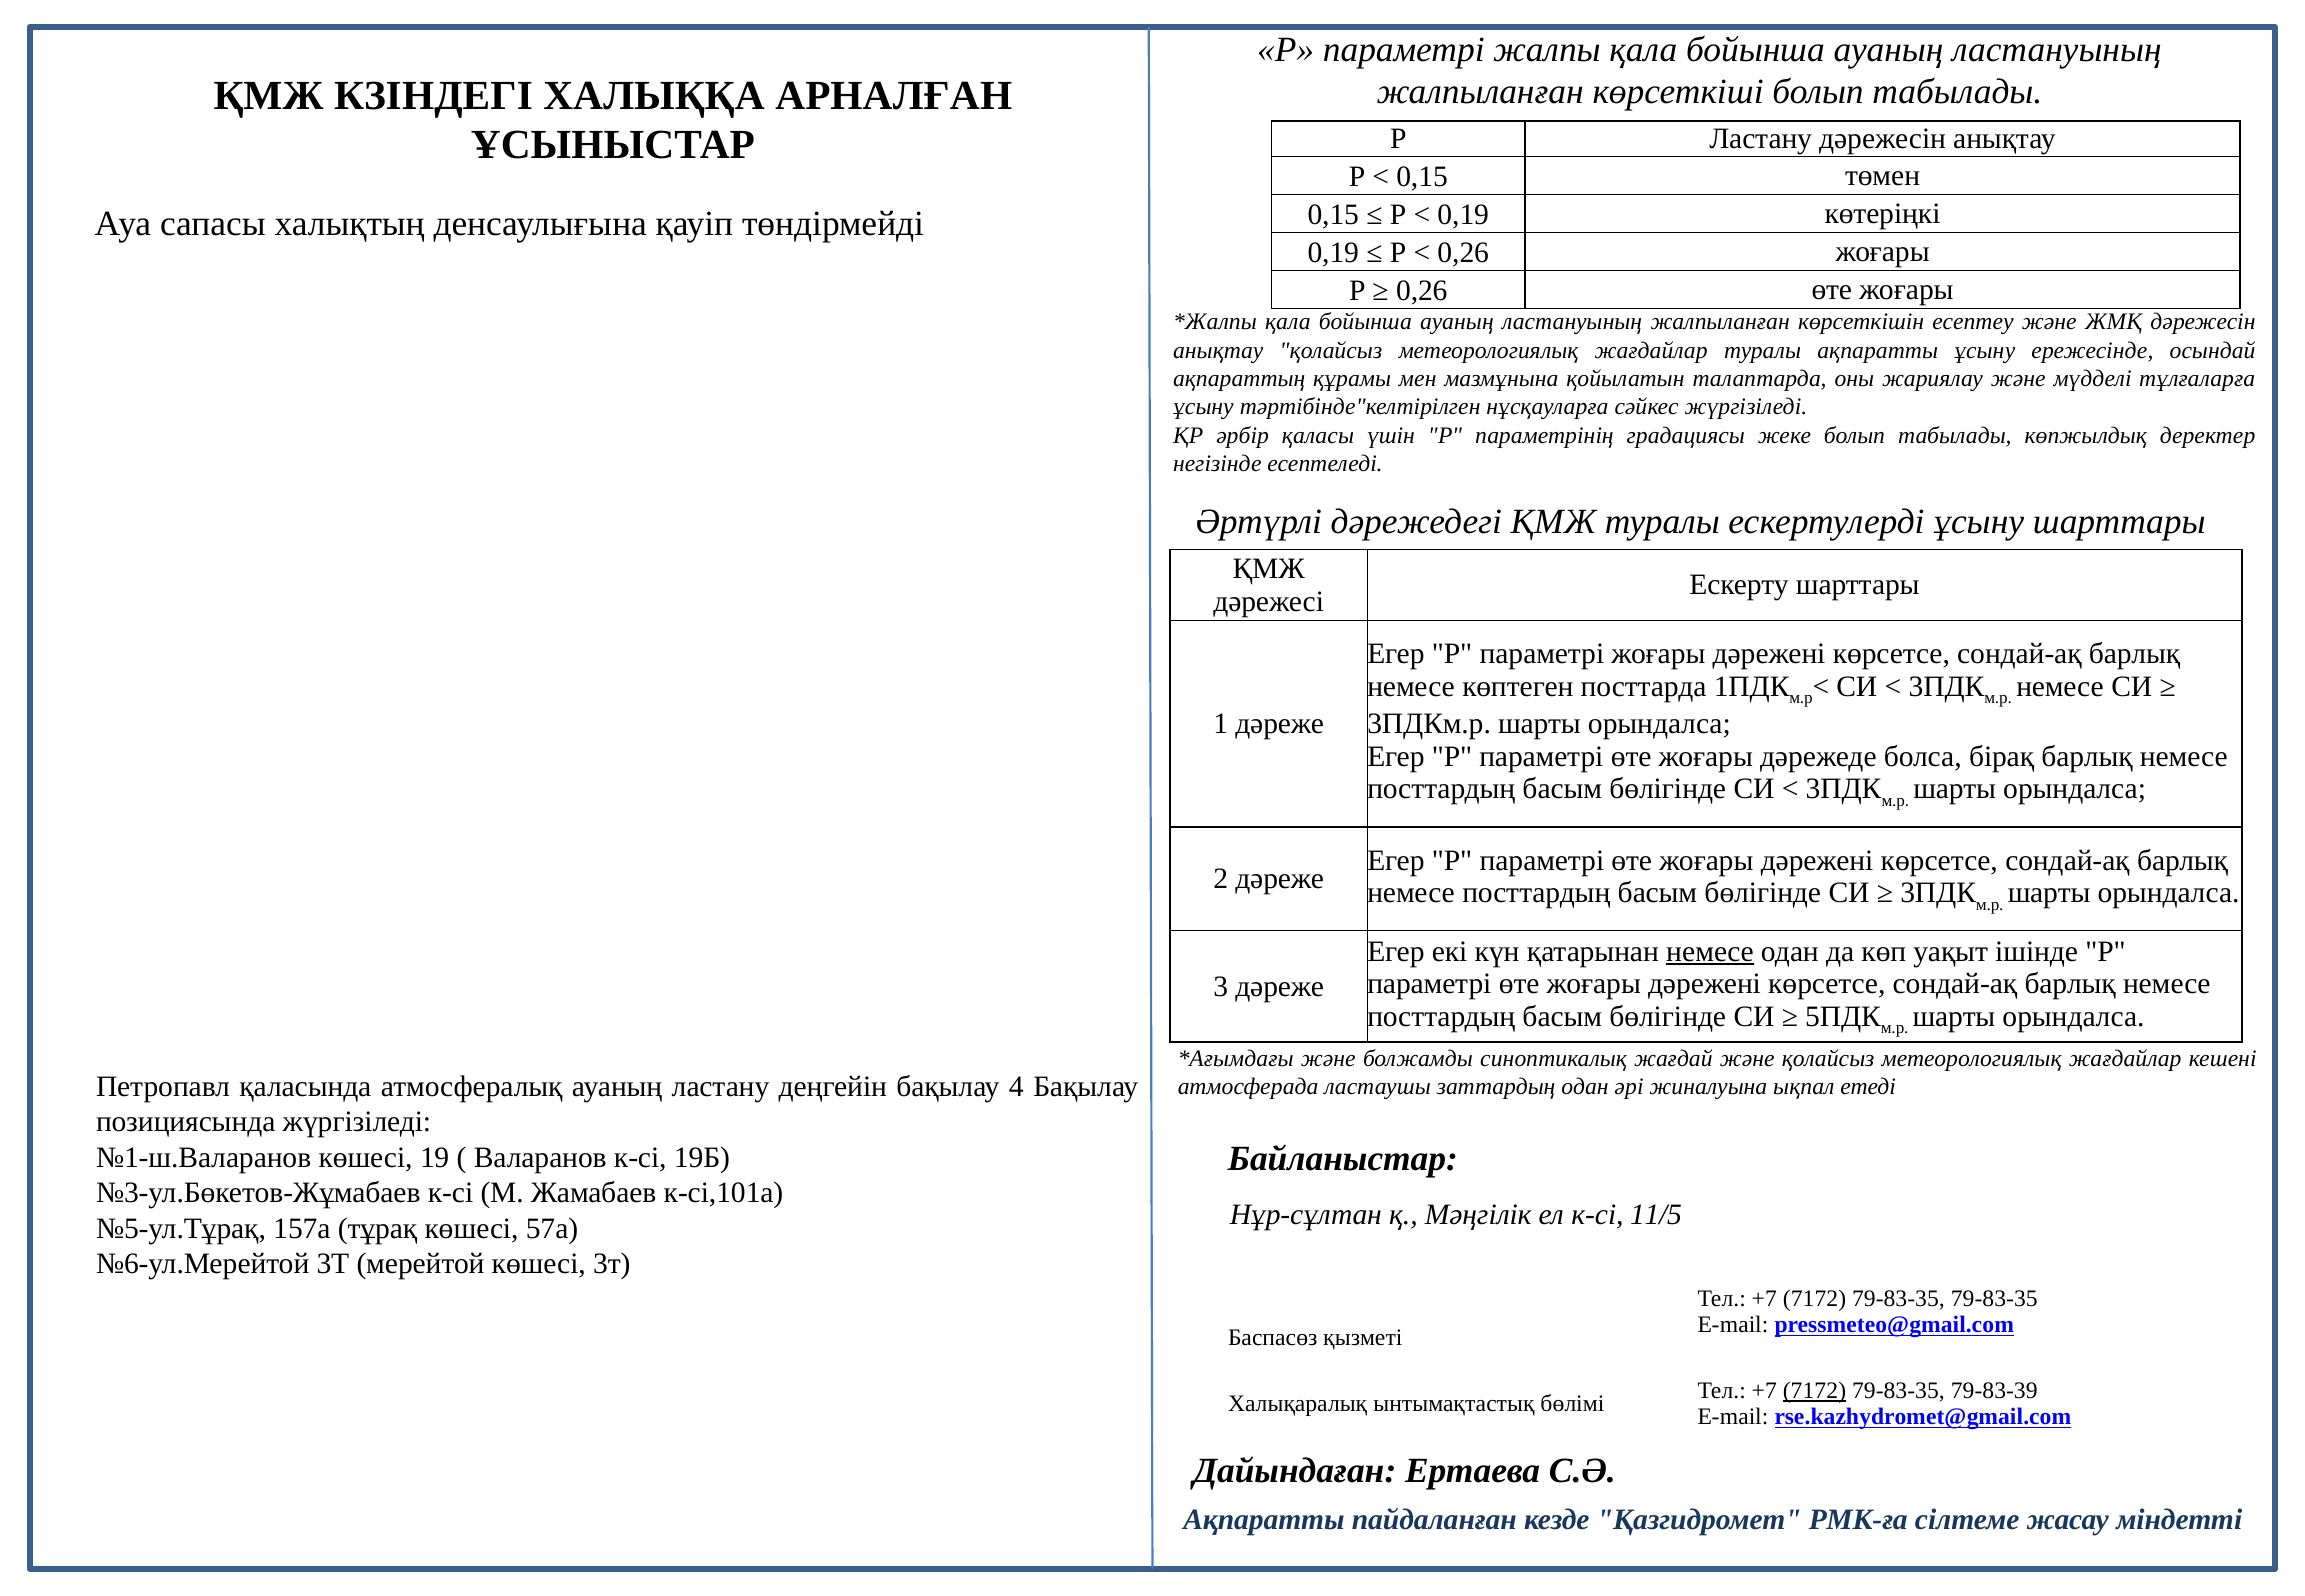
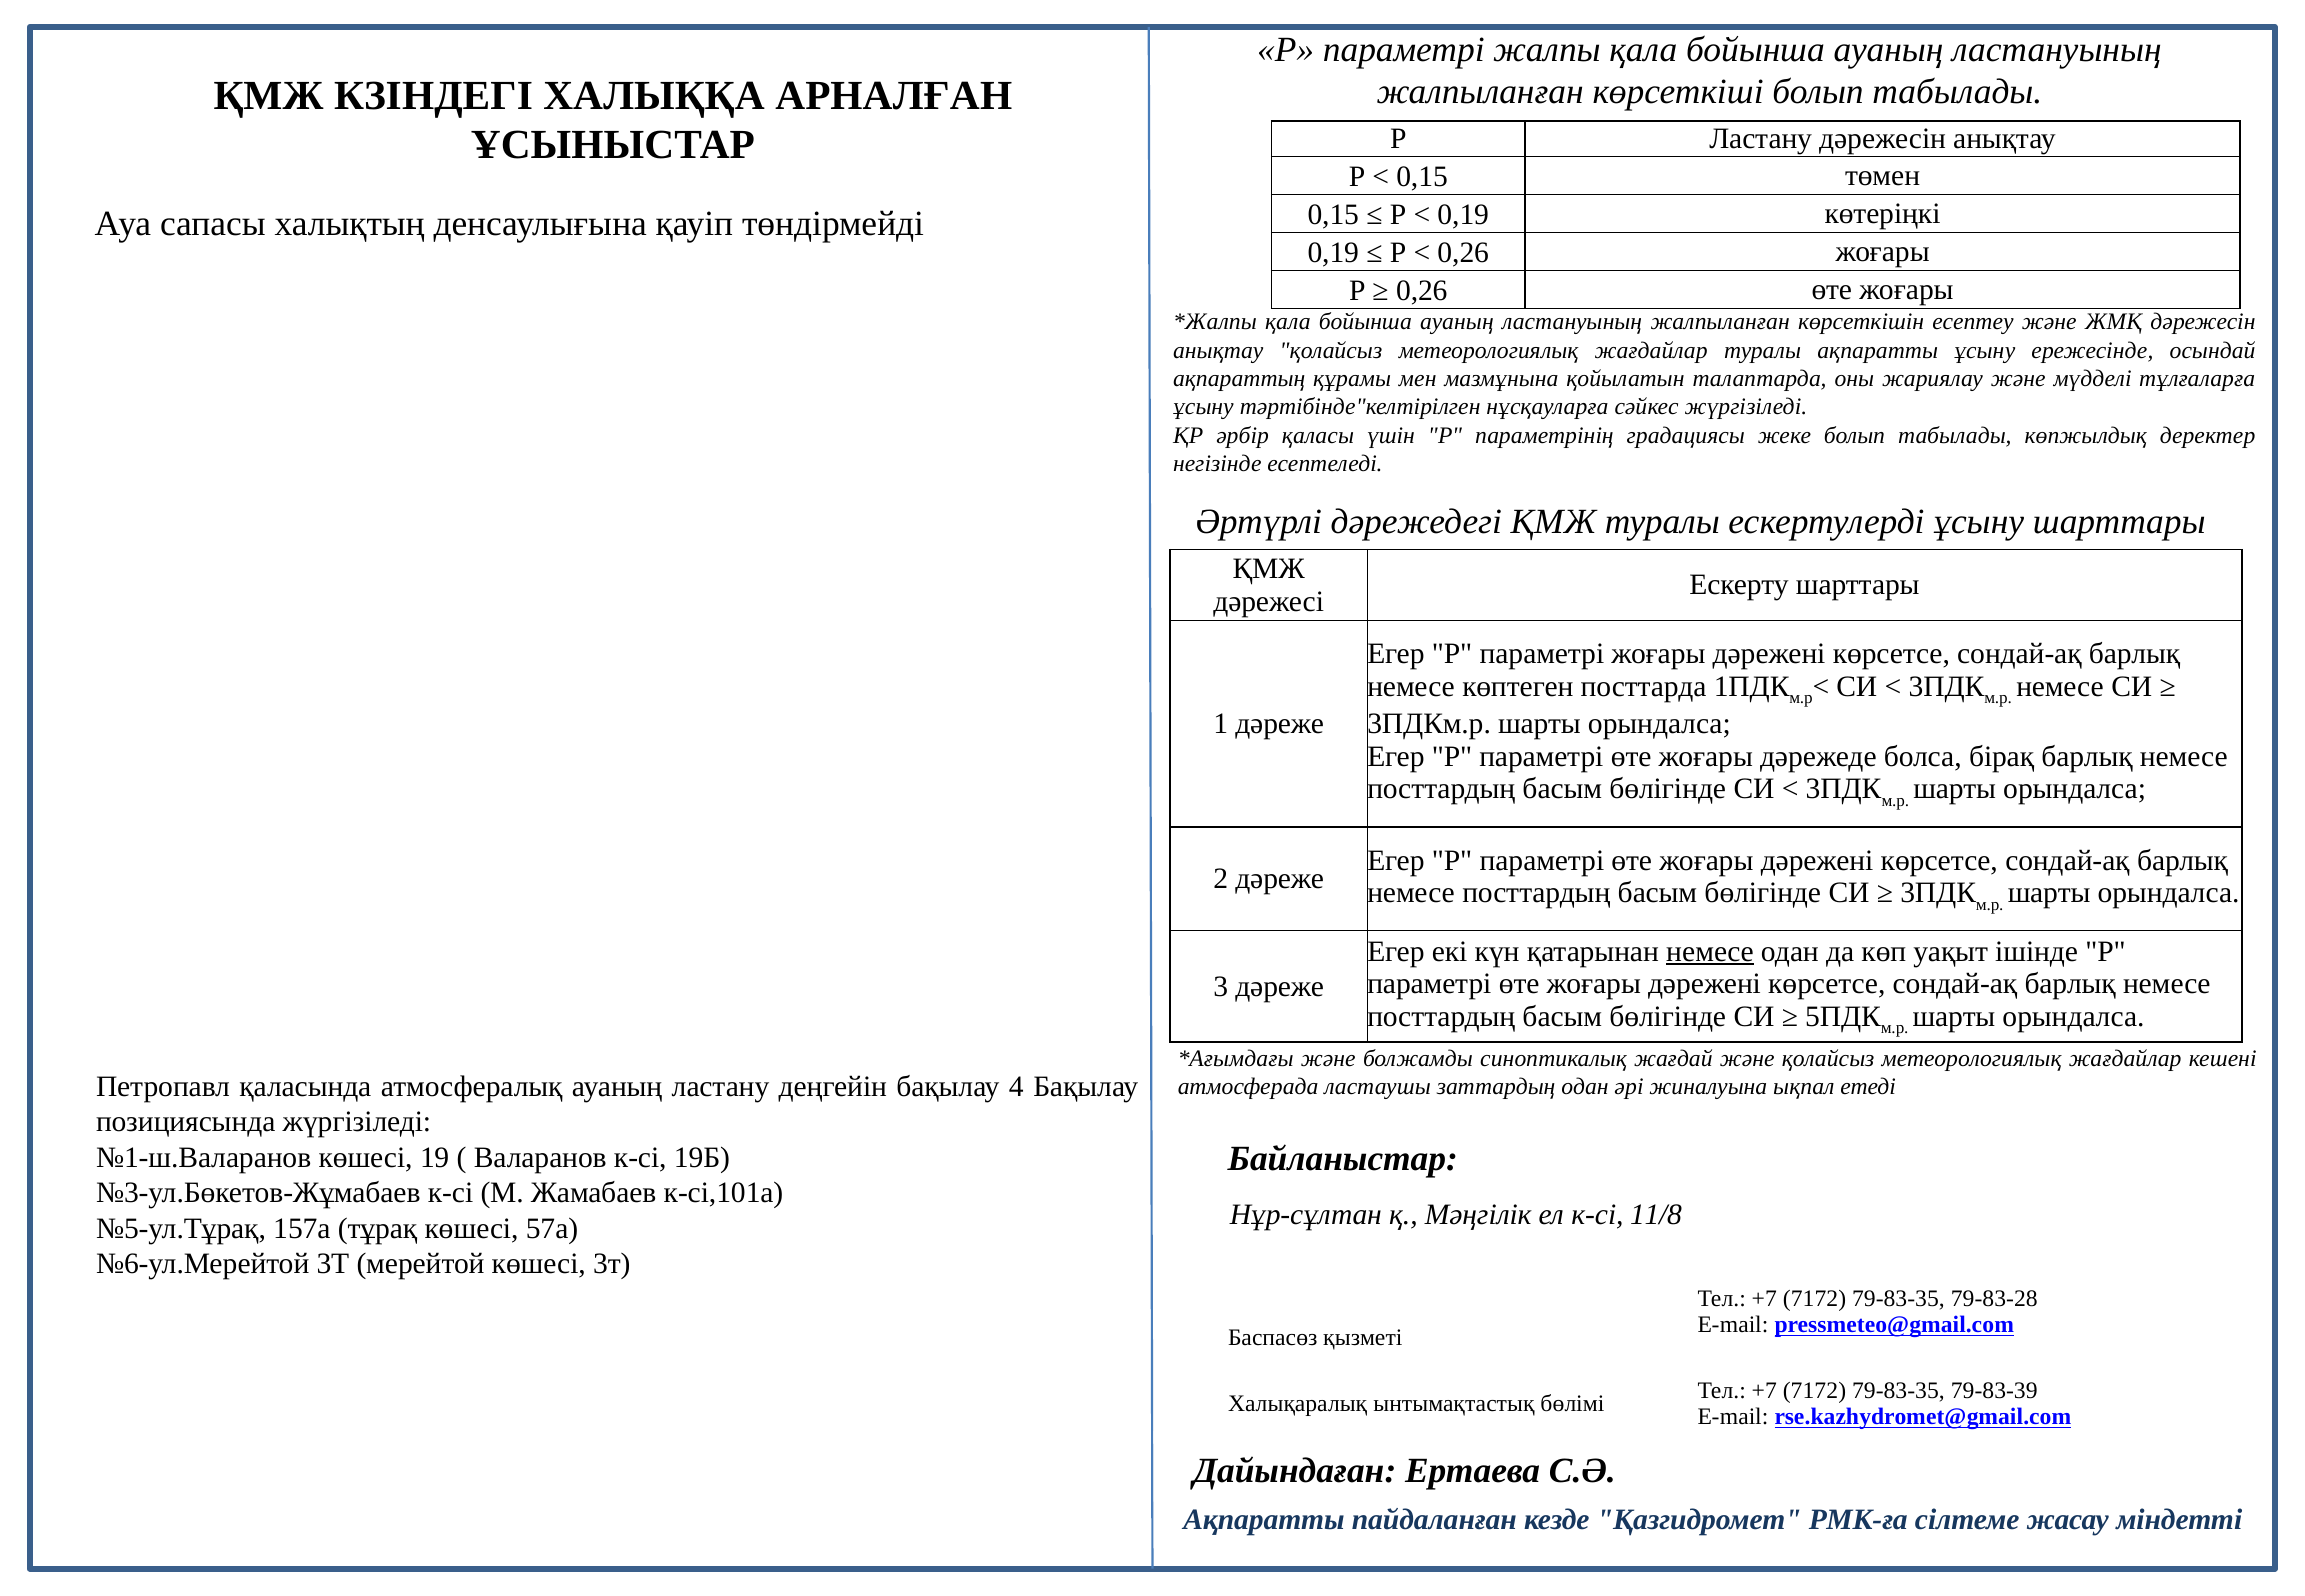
11/5: 11/5 -> 11/8
79-83-35 79-83-35: 79-83-35 -> 79-83-28
7172 at (1814, 1390) underline: present -> none
